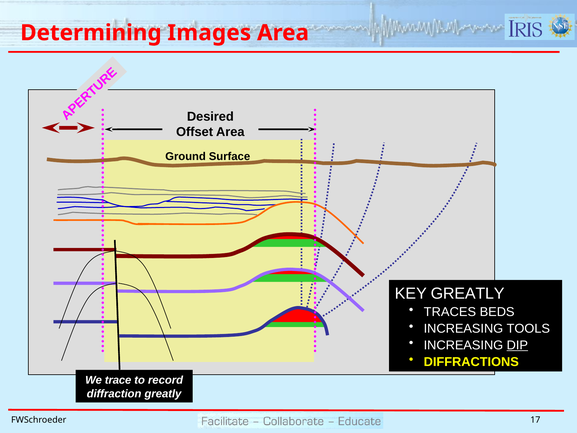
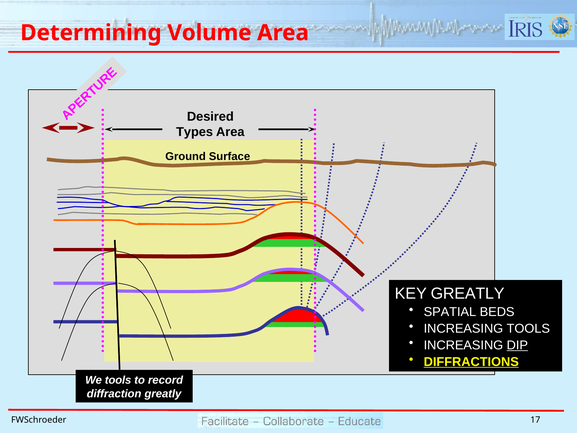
Images: Images -> Volume
Offset: Offset -> Types
TRACES: TRACES -> SPATIAL
DIFFRACTIONS underline: none -> present
We trace: trace -> tools
